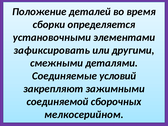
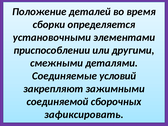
зафиксировать: зафиксировать -> приспособлении
мелкосерийном: мелкосерийном -> зафиксировать
